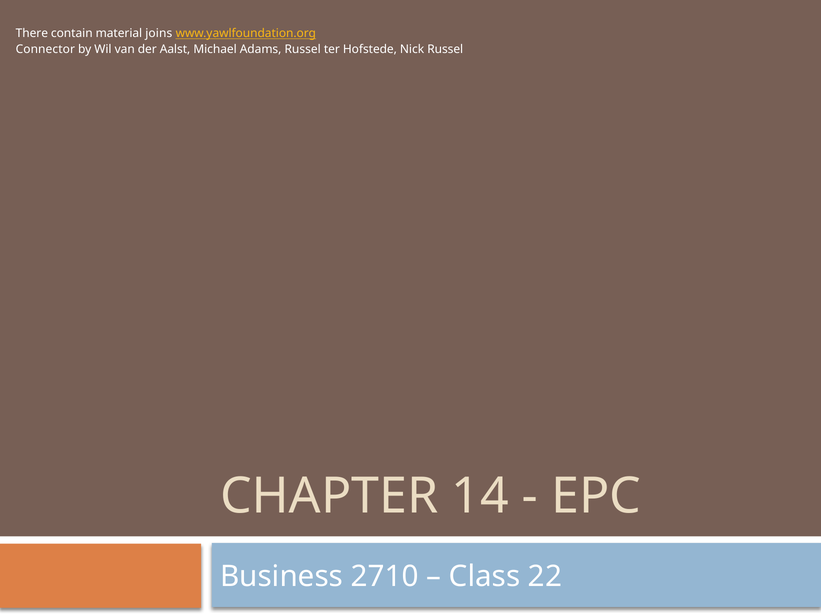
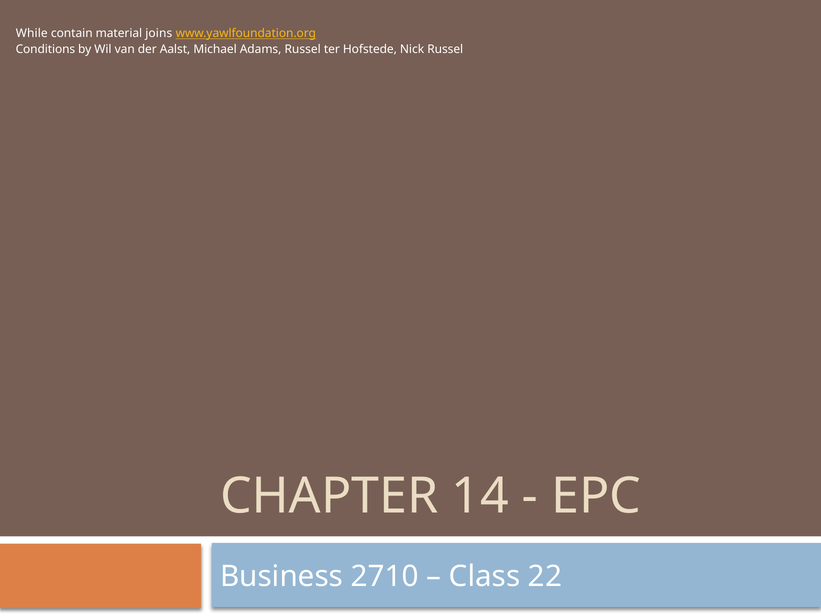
There: There -> While
Connector: Connector -> Conditions
